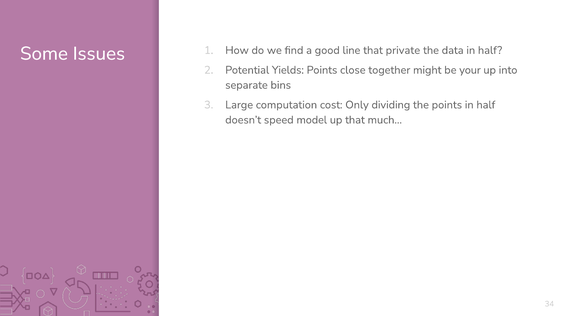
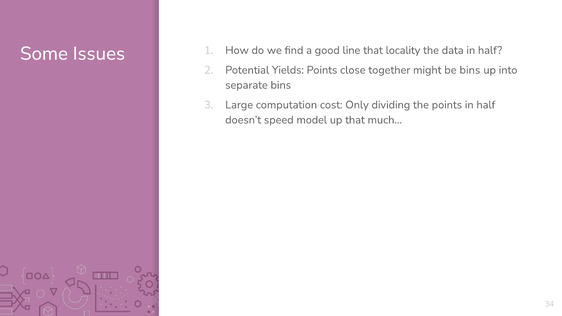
private: private -> locality
be your: your -> bins
